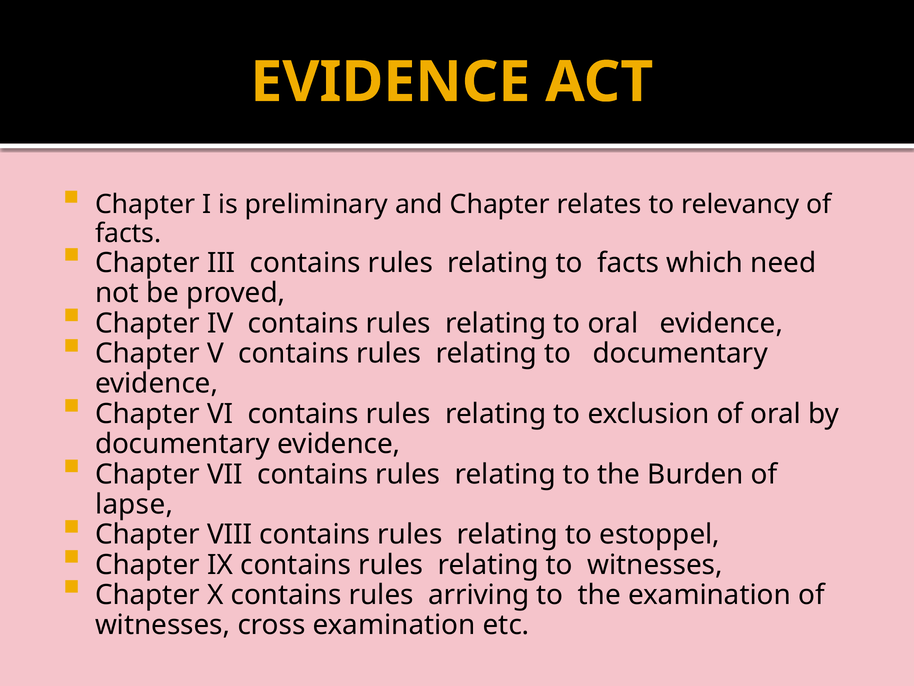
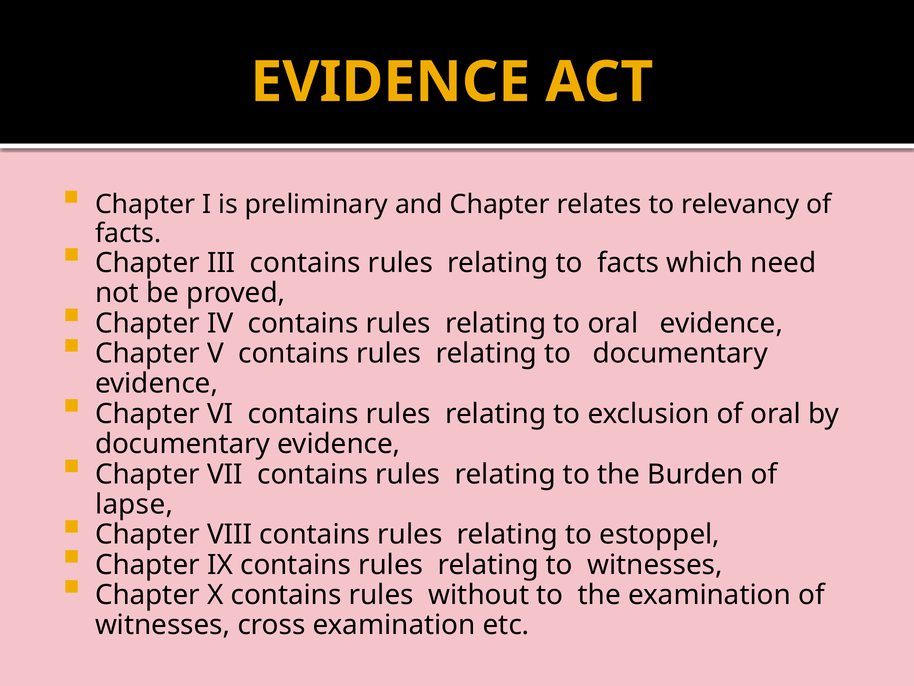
arriving: arriving -> without
